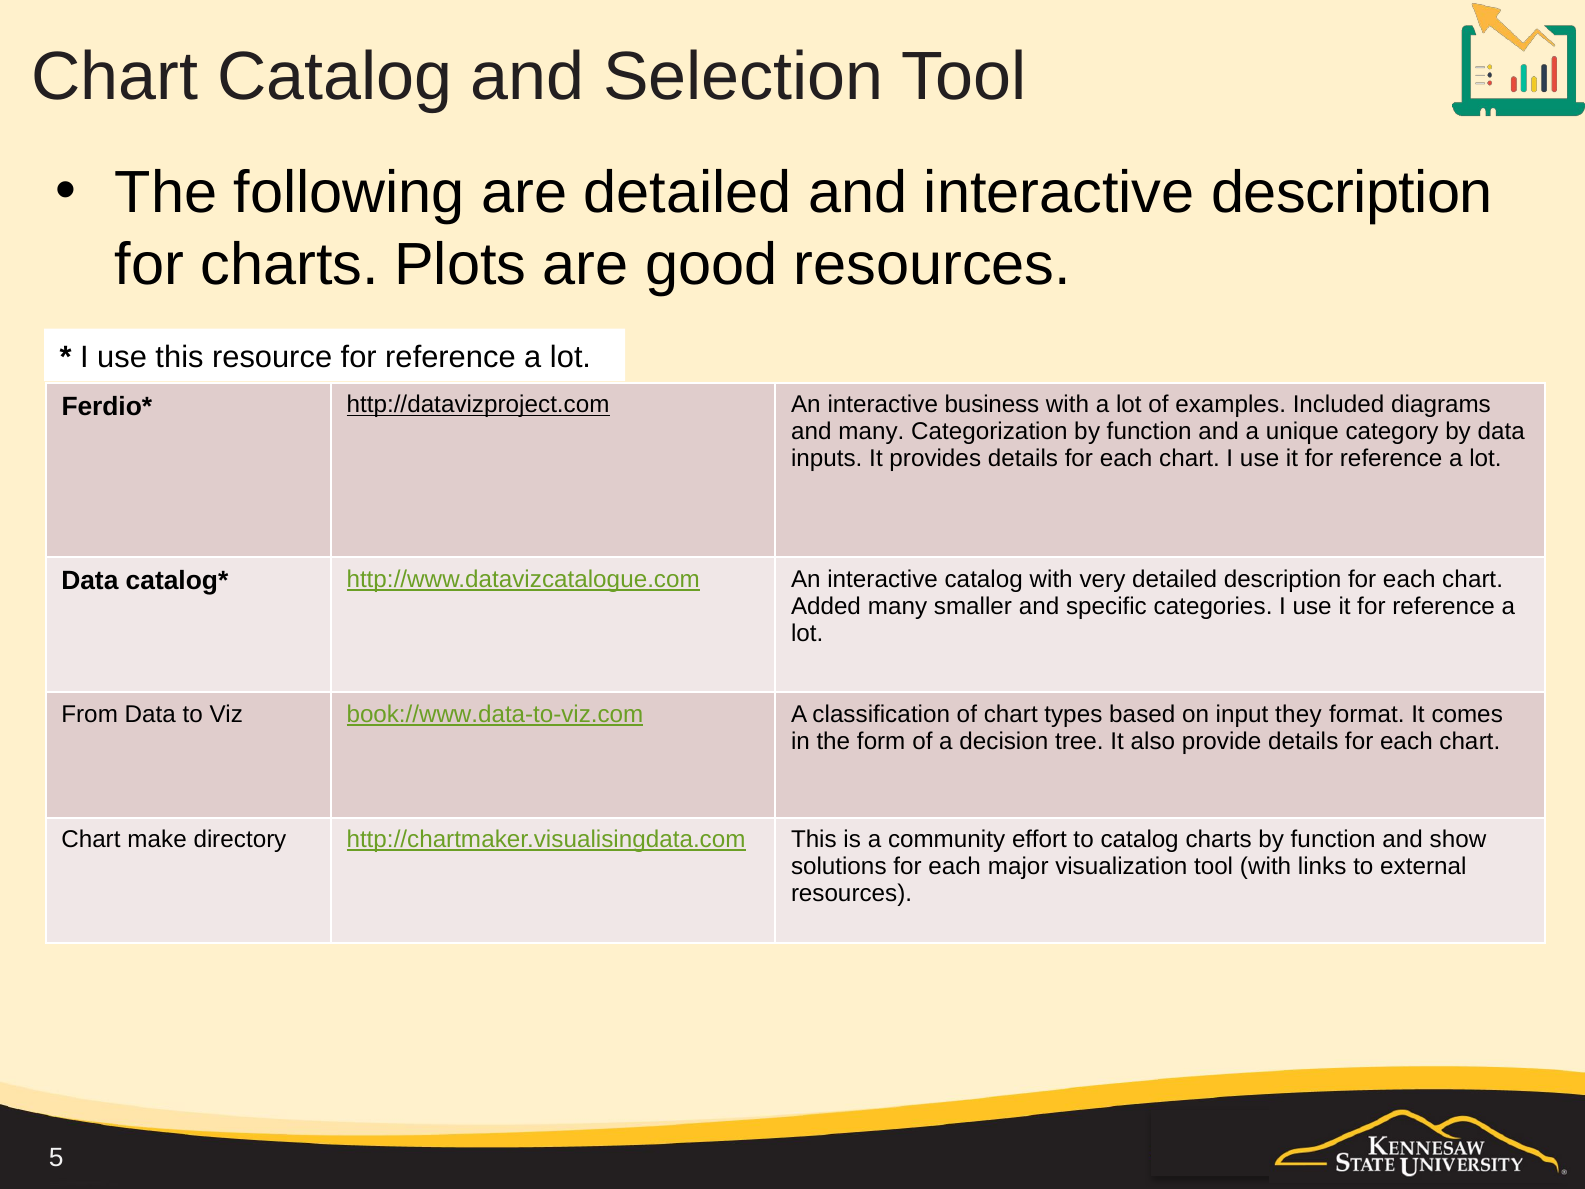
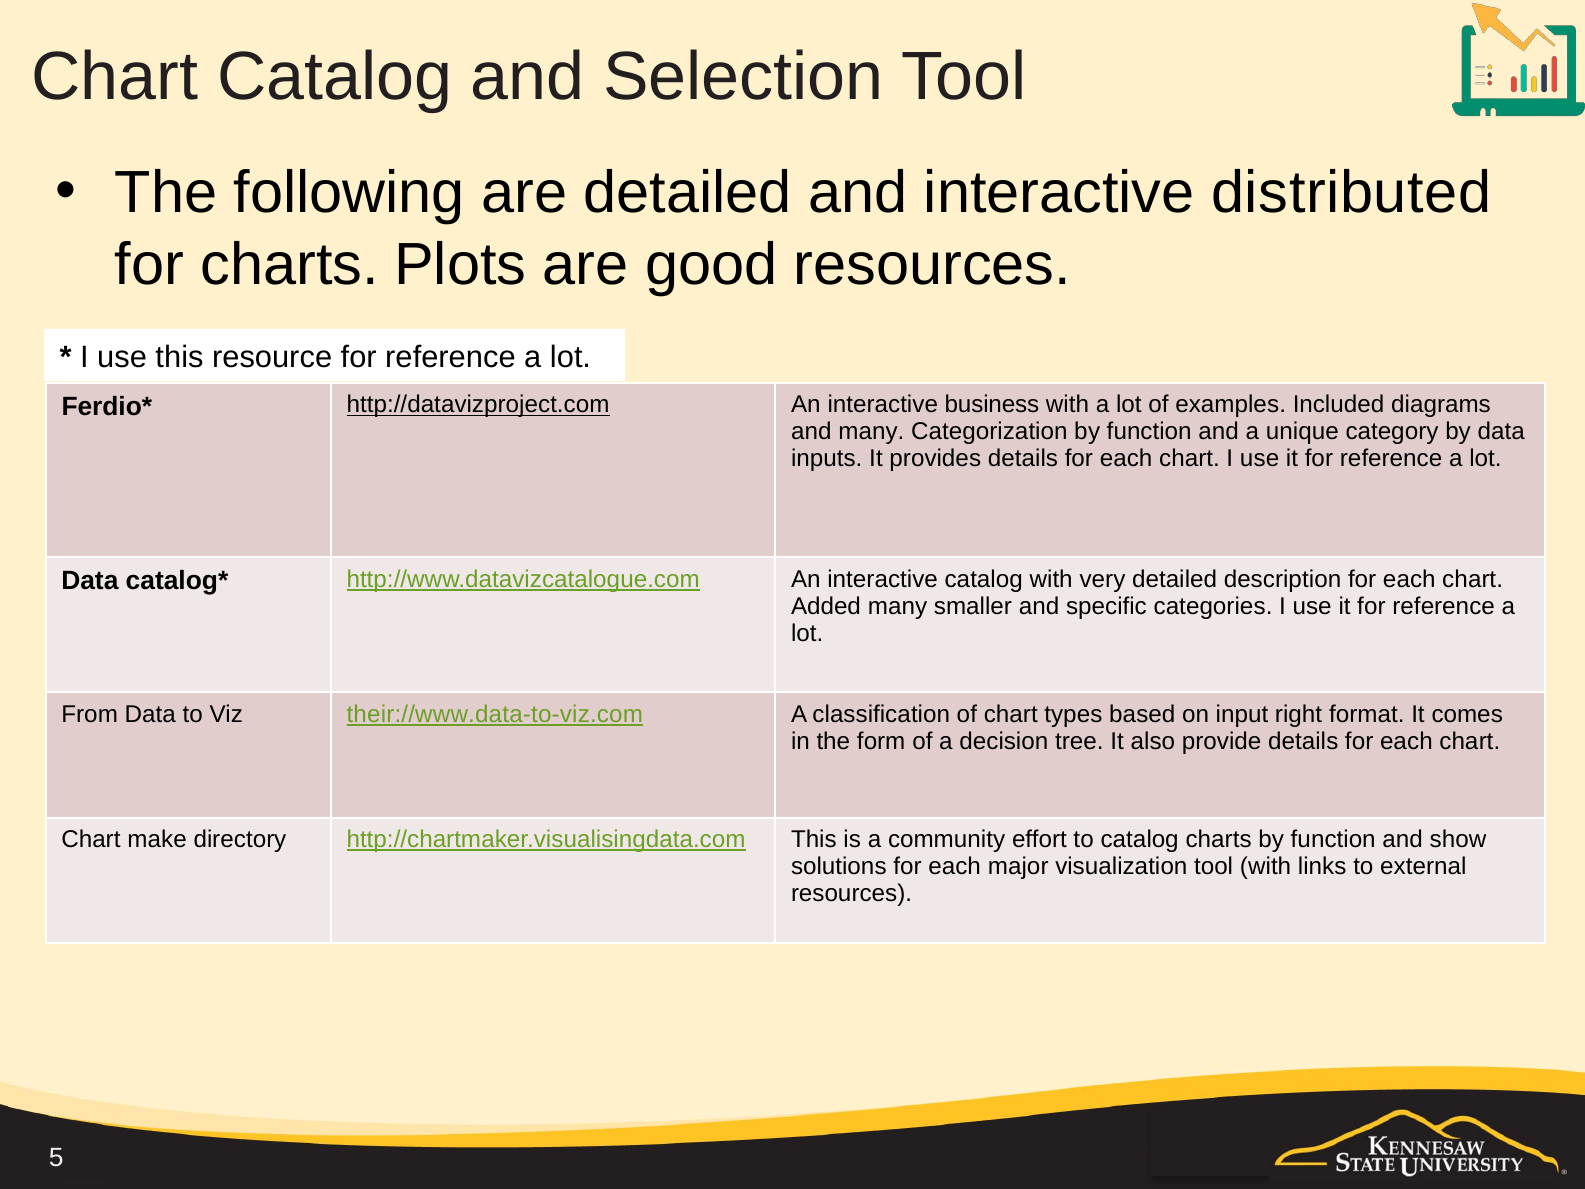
interactive description: description -> distributed
book://www.data-to-viz.com: book://www.data-to-viz.com -> their://www.data-to-viz.com
they: they -> right
